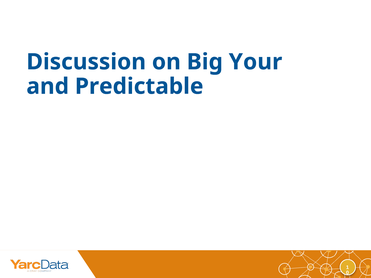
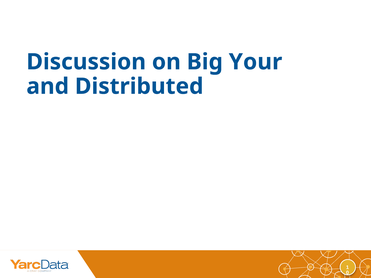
Predictable: Predictable -> Distributed
